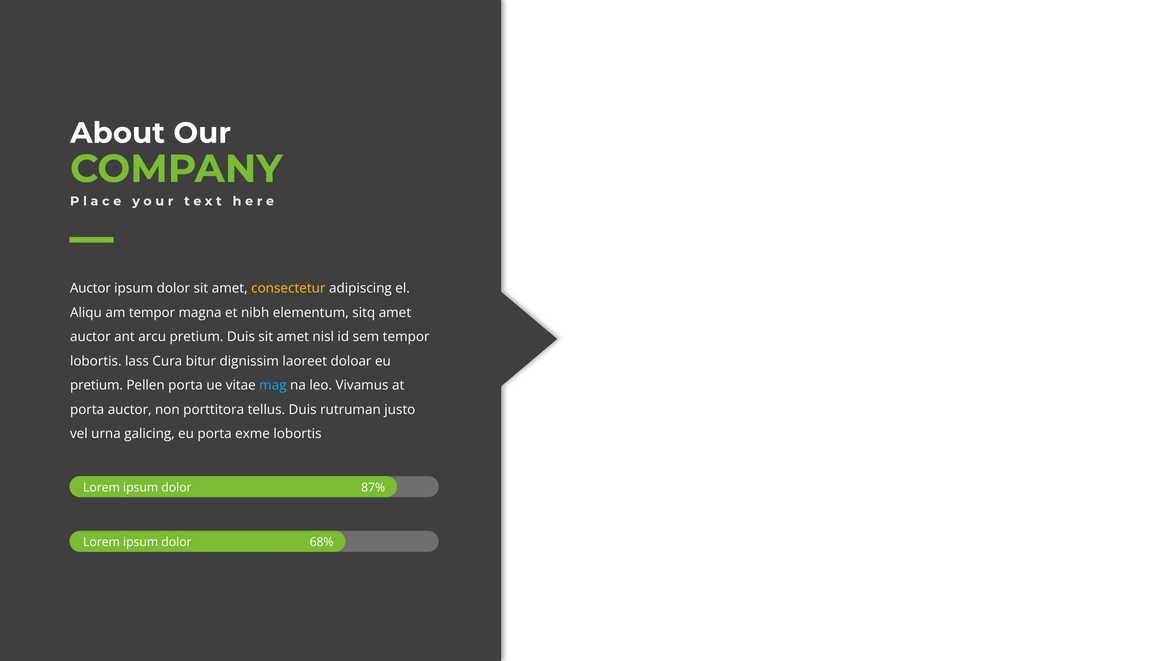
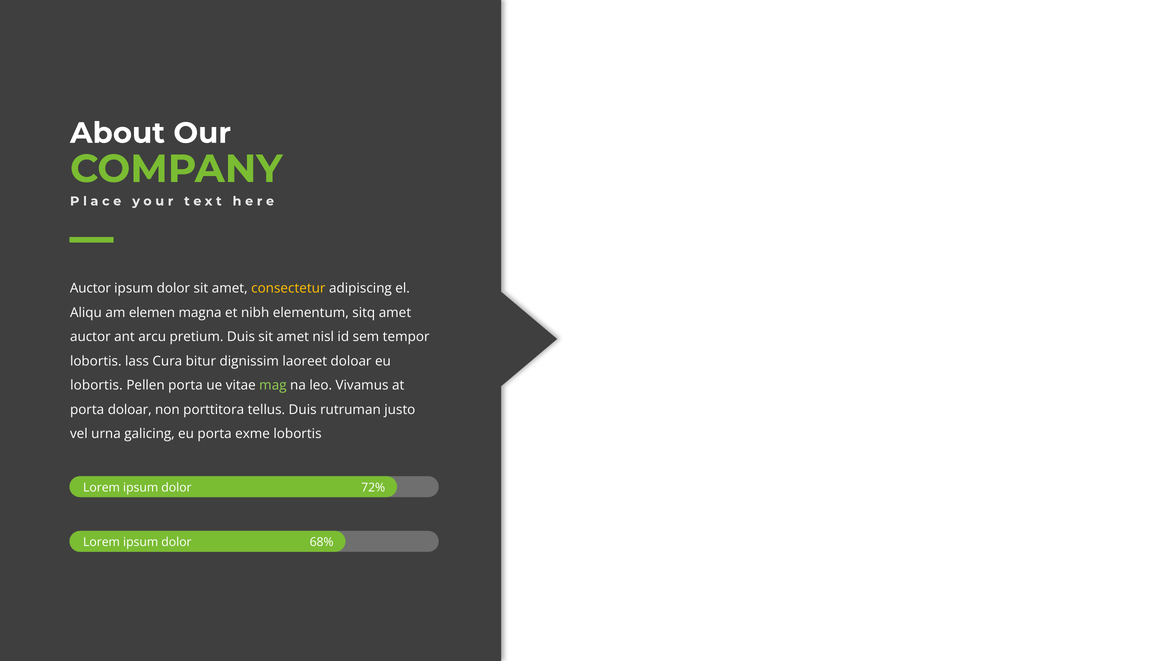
am tempor: tempor -> elemen
pretium at (97, 386): pretium -> lobortis
mag colour: light blue -> light green
porta auctor: auctor -> doloar
87%: 87% -> 72%
